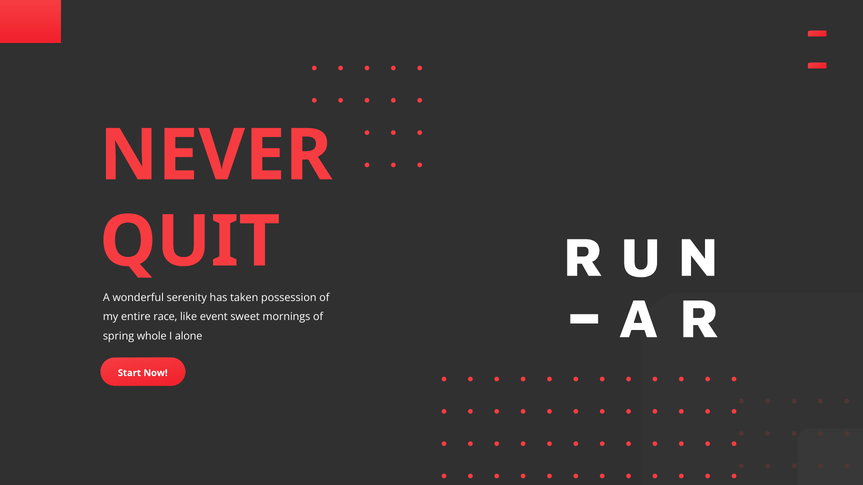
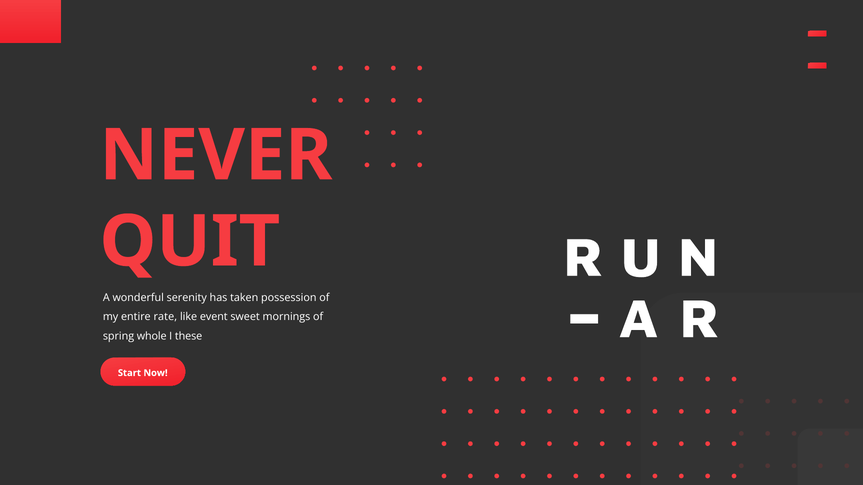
race: race -> rate
alone: alone -> these
